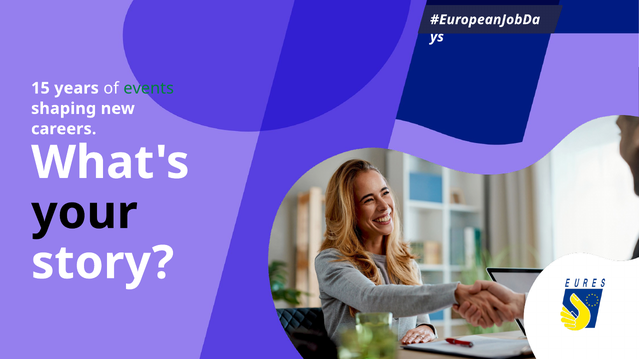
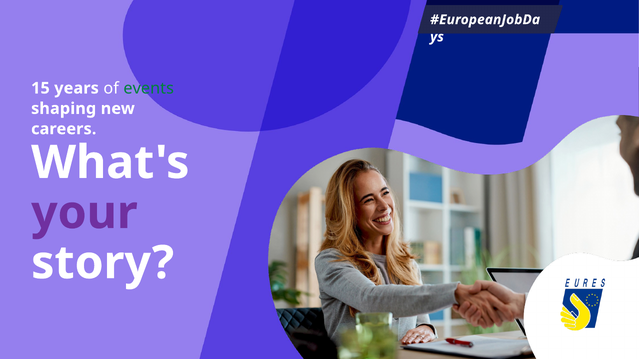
your colour: black -> purple
